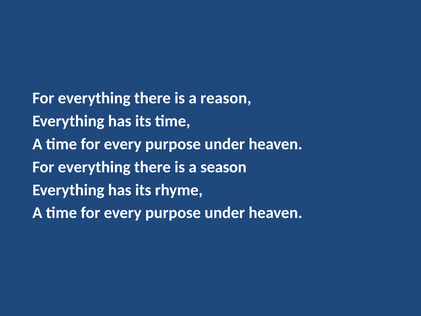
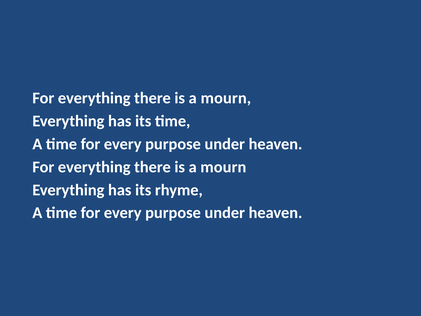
reason at (226, 98): reason -> mourn
season at (223, 167): season -> mourn
